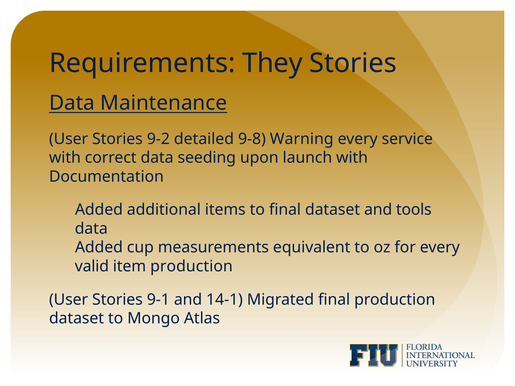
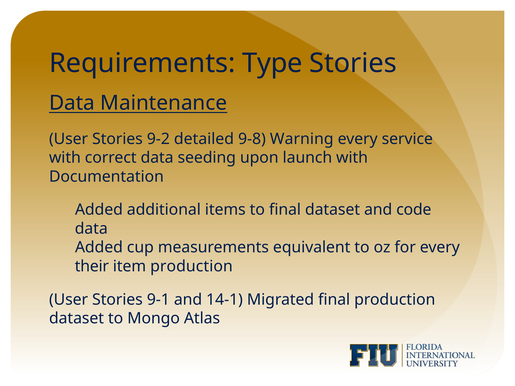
They: They -> Type
tools: tools -> code
valid: valid -> their
